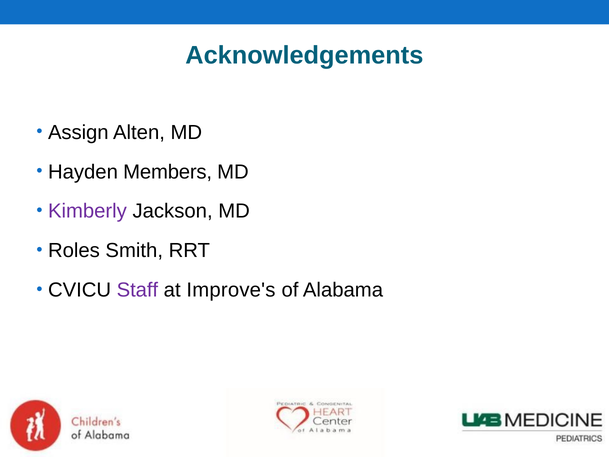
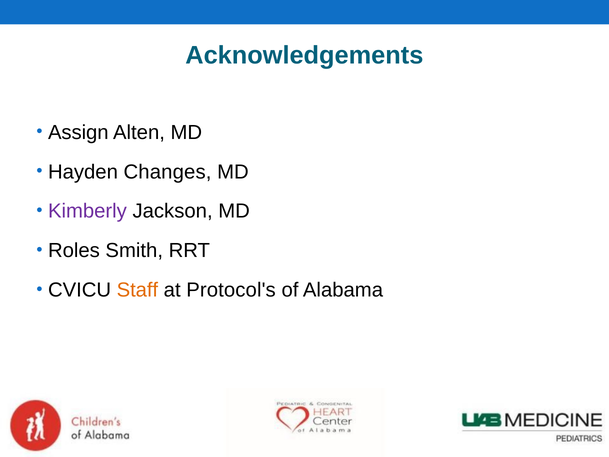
Members: Members -> Changes
Staff colour: purple -> orange
Improve's: Improve's -> Protocol's
